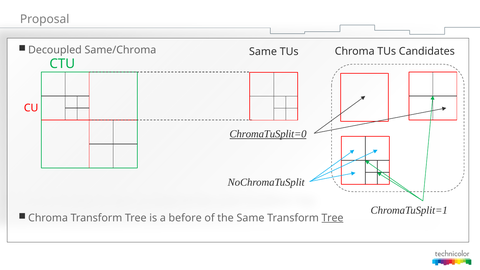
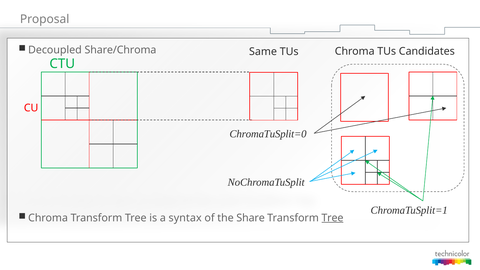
Same/Chroma: Same/Chroma -> Share/Chroma
ChromaTuSplit=0 underline: present -> none
before: before -> syntax
the Same: Same -> Share
